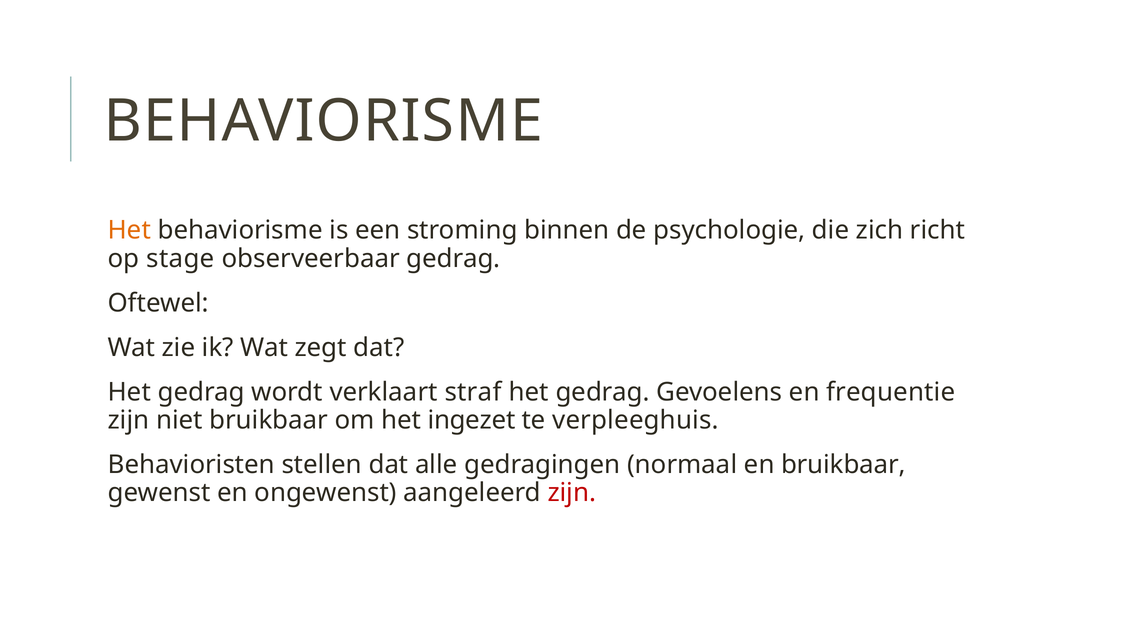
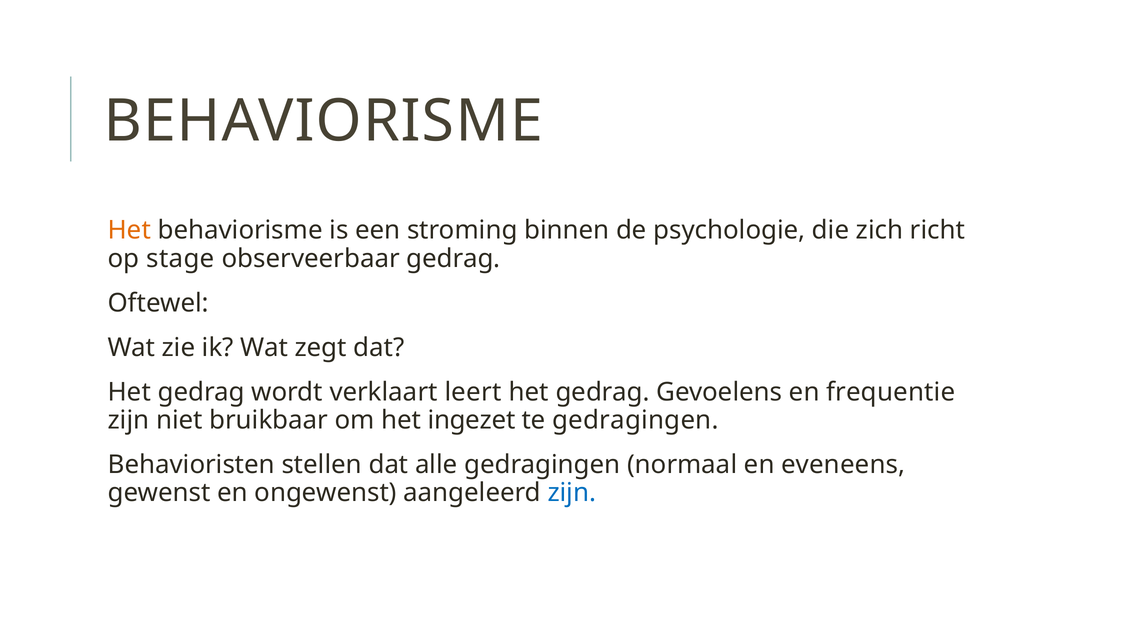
straf: straf -> leert
te verpleeghuis: verpleeghuis -> gedragingen
en bruikbaar: bruikbaar -> eveneens
zijn at (572, 492) colour: red -> blue
